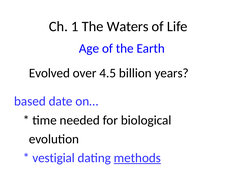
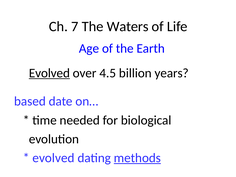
1: 1 -> 7
Evolved at (49, 73) underline: none -> present
vestigial at (54, 158): vestigial -> evolved
